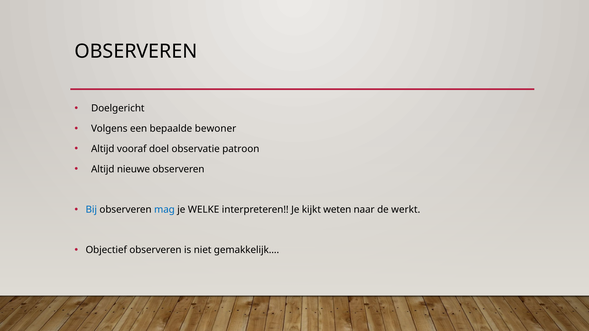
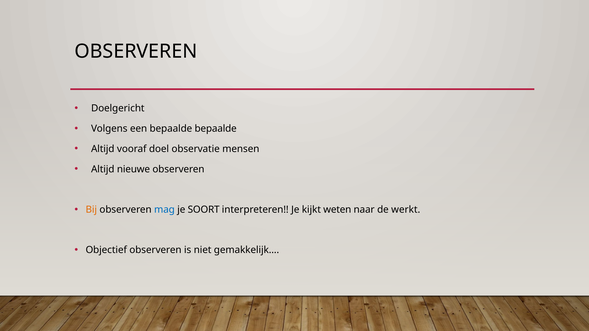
bepaalde bewoner: bewoner -> bepaalde
patroon: patroon -> mensen
Bij colour: blue -> orange
WELKE: WELKE -> SOORT
